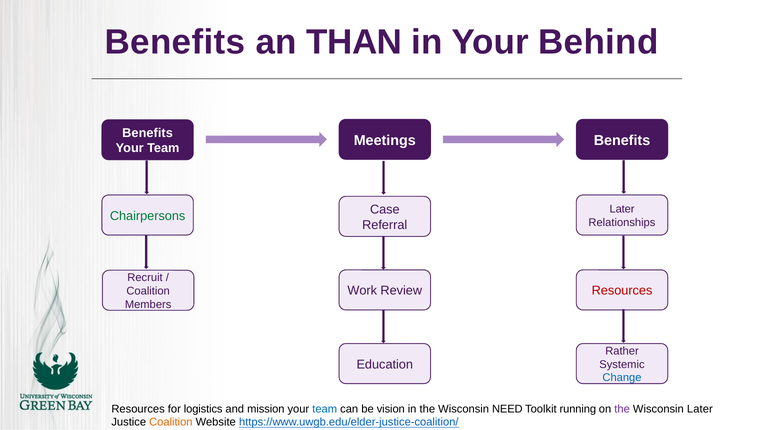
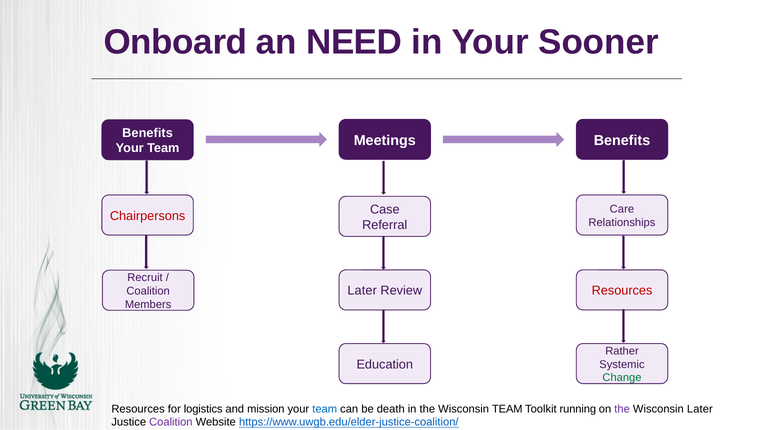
Benefits at (175, 42): Benefits -> Onboard
THAN: THAN -> NEED
Behind: Behind -> Sooner
Later at (622, 209): Later -> Care
Chairpersons colour: green -> red
Work at (362, 291): Work -> Later
Change colour: blue -> green
vision: vision -> death
Wisconsin NEED: NEED -> TEAM
Coalition at (171, 422) colour: orange -> purple
